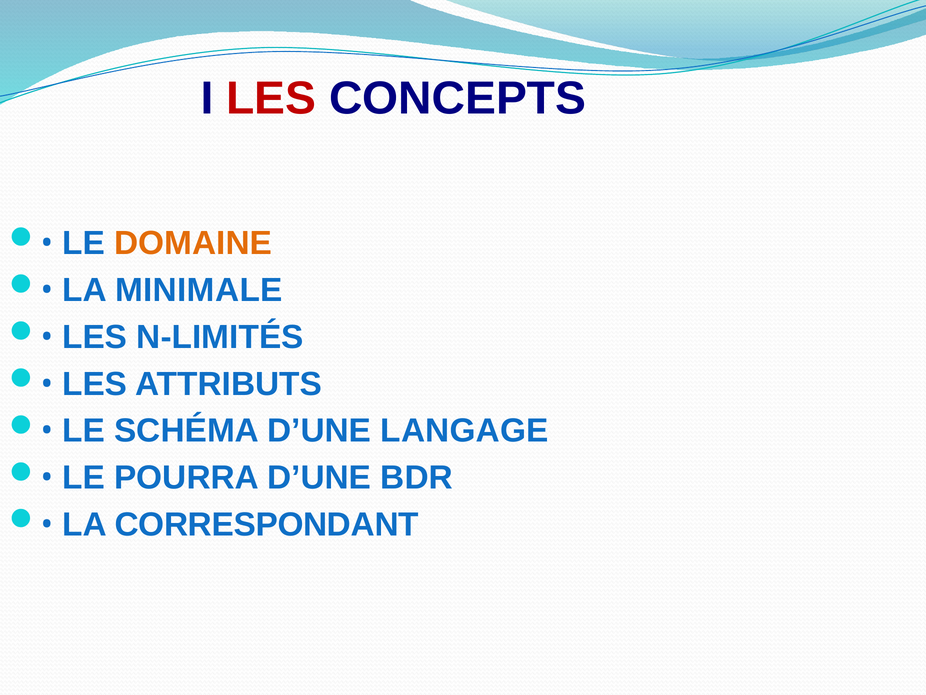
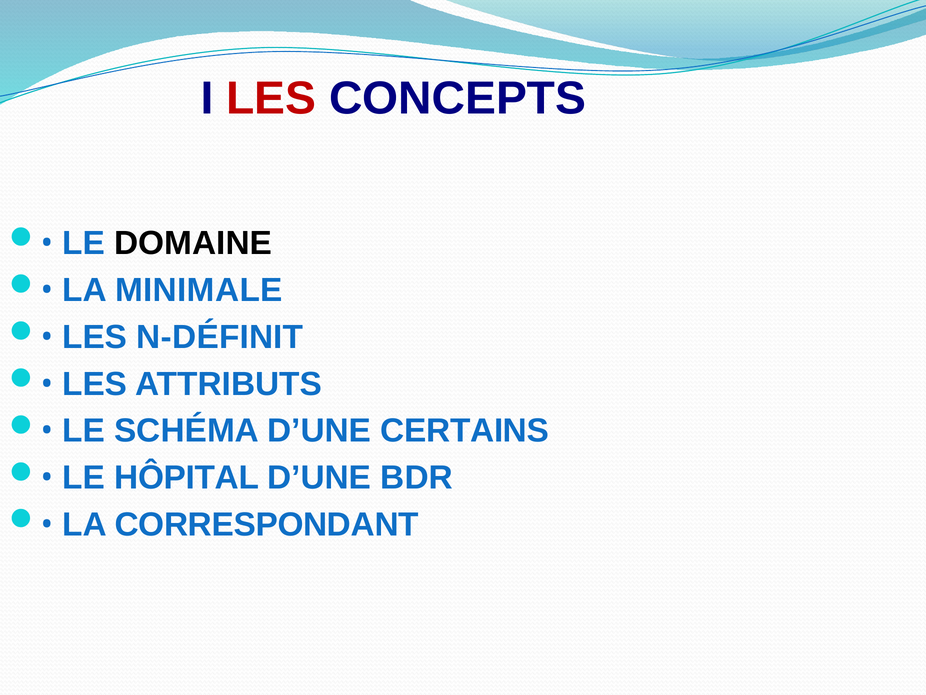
DOMAINE colour: orange -> black
N-LIMITÉS: N-LIMITÉS -> N-DÉFINIT
LANGAGE: LANGAGE -> CERTAINS
POURRA: POURRA -> HÔPITAL
